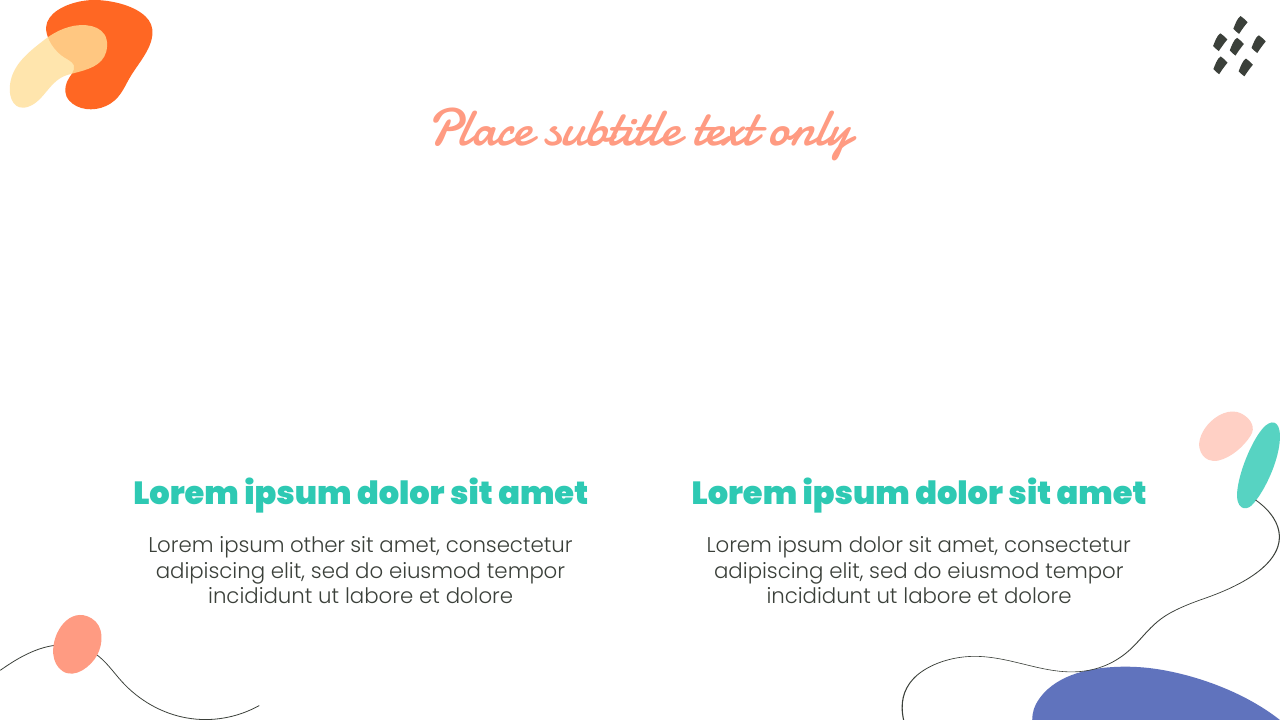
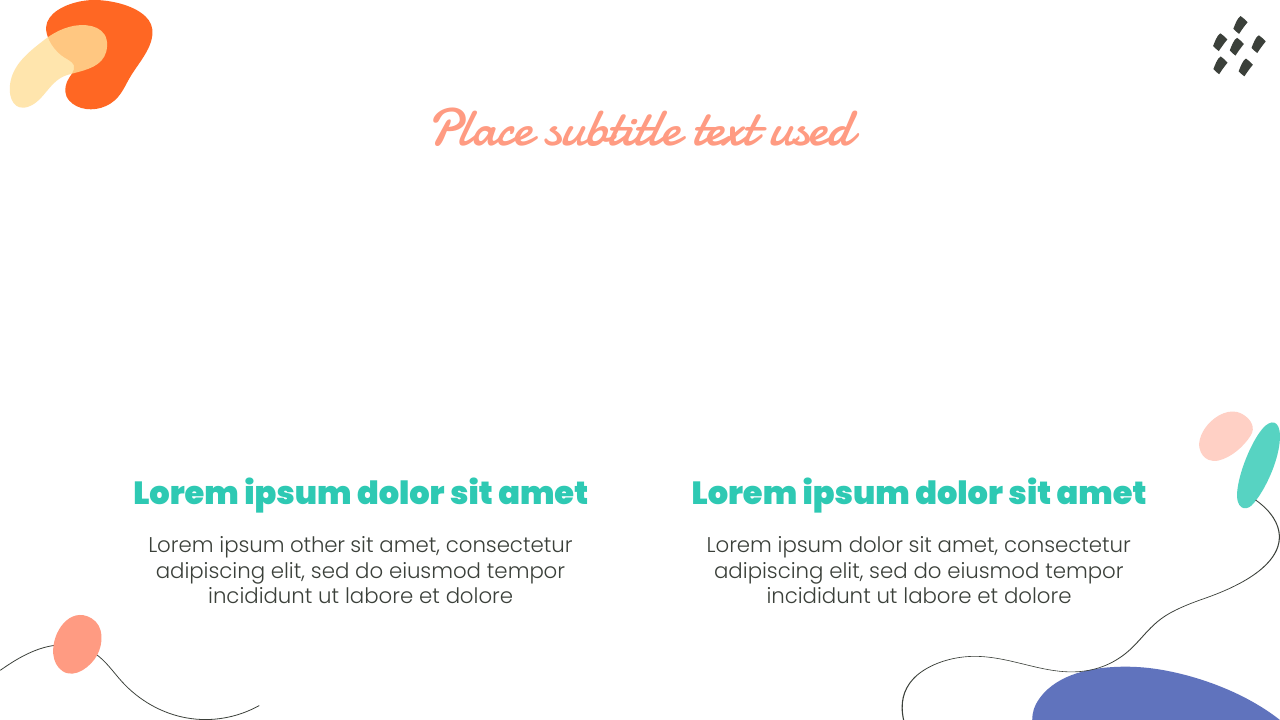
only: only -> used
